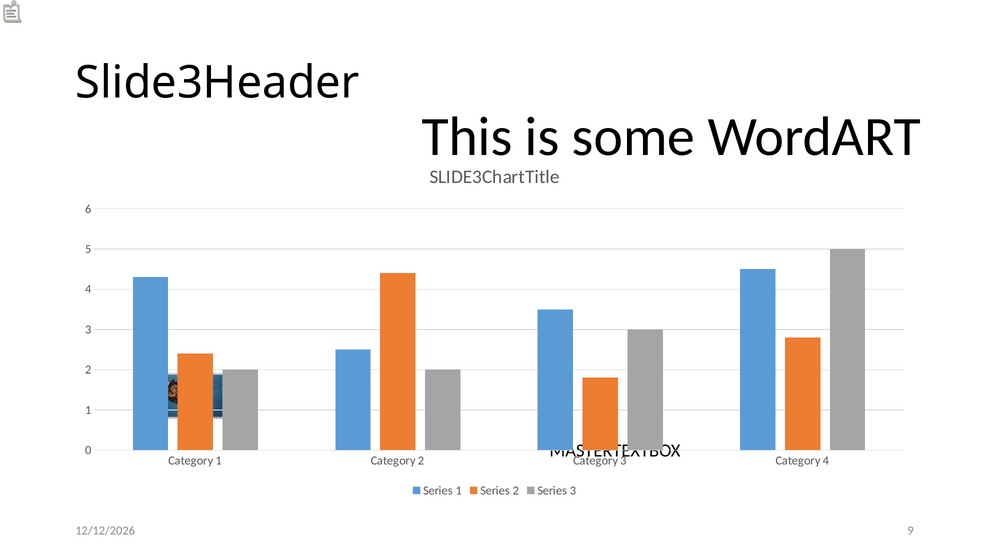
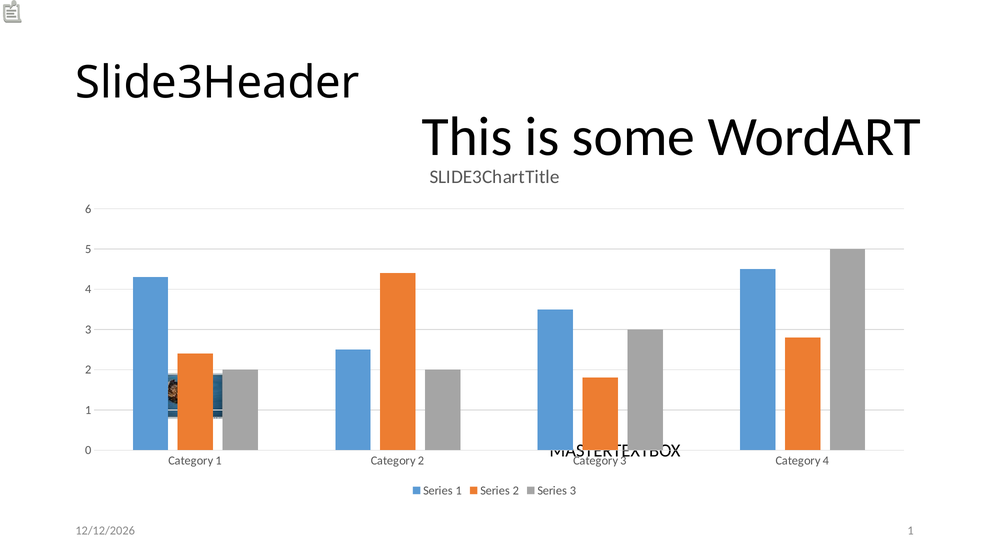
9 at (911, 531): 9 -> 1
